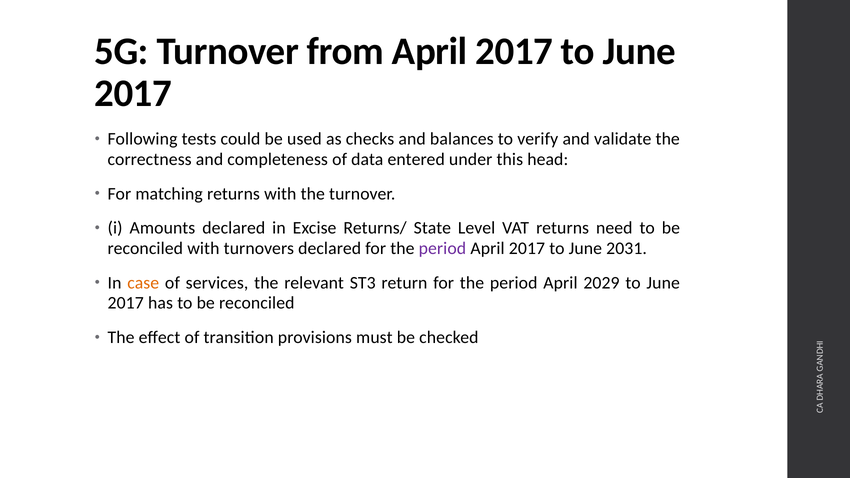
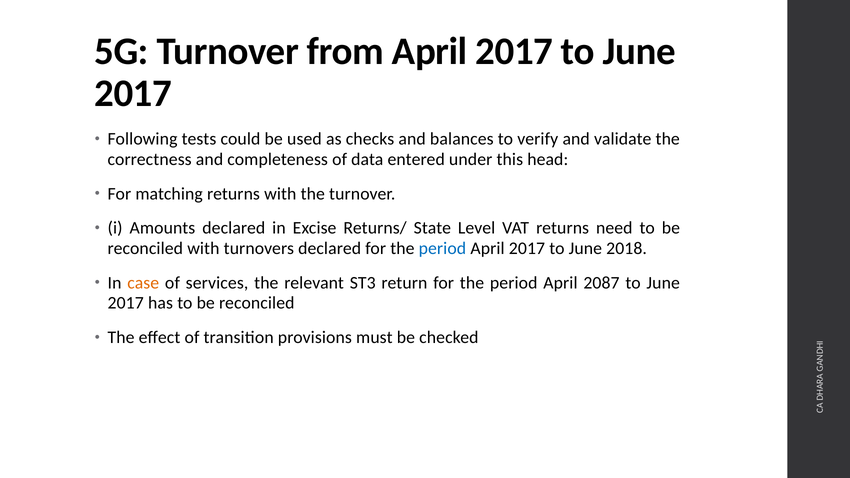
period at (442, 248) colour: purple -> blue
2031: 2031 -> 2018
2029: 2029 -> 2087
